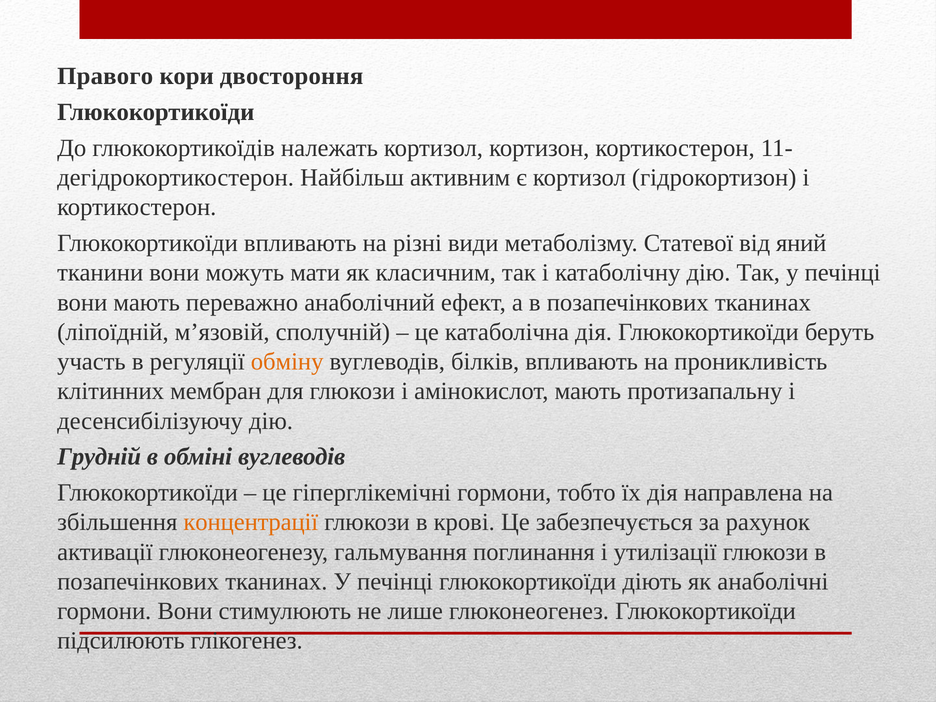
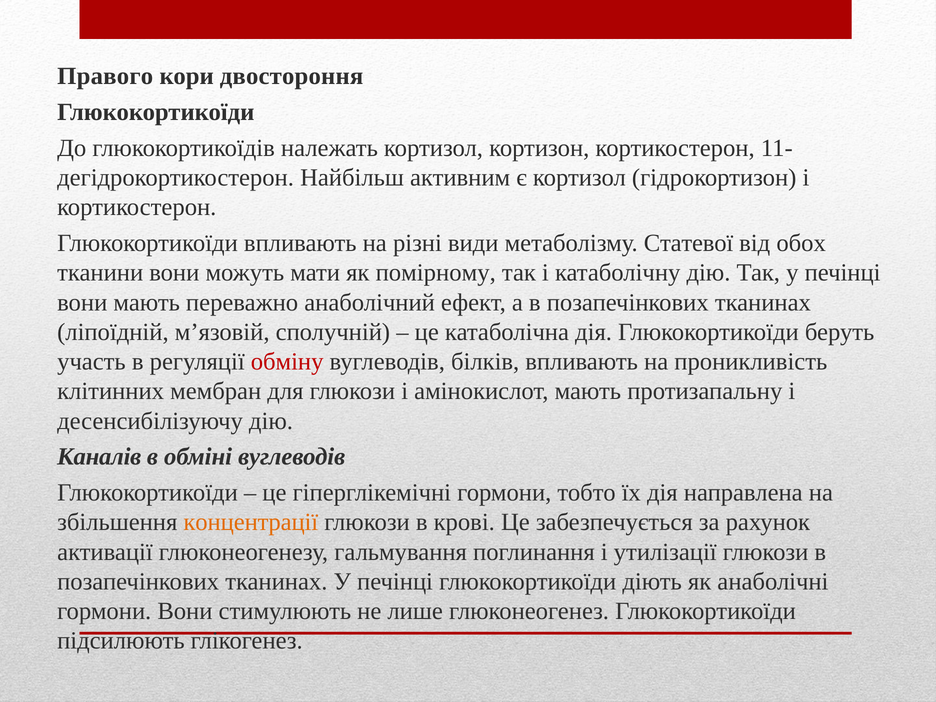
яний: яний -> обох
класичним: класичним -> помірному
обміну colour: orange -> red
Грудній: Грудній -> Каналів
